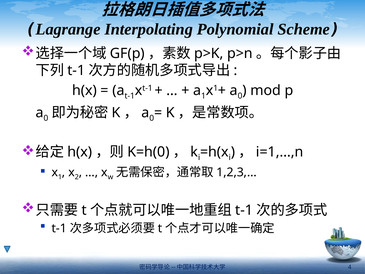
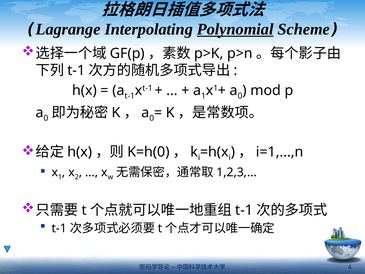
Polynomial underline: none -> present
